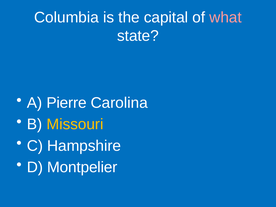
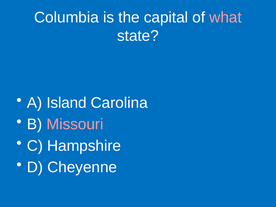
Pierre: Pierre -> Island
Missouri colour: yellow -> pink
Montpelier: Montpelier -> Cheyenne
